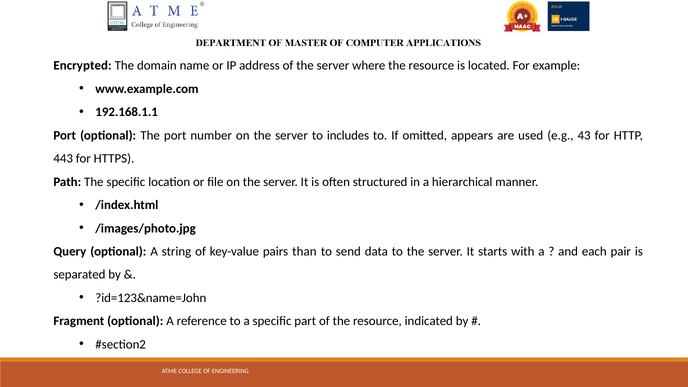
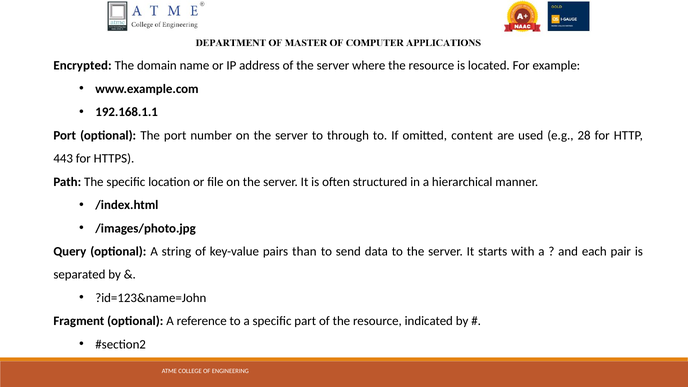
includes: includes -> through
appears: appears -> content
43: 43 -> 28
